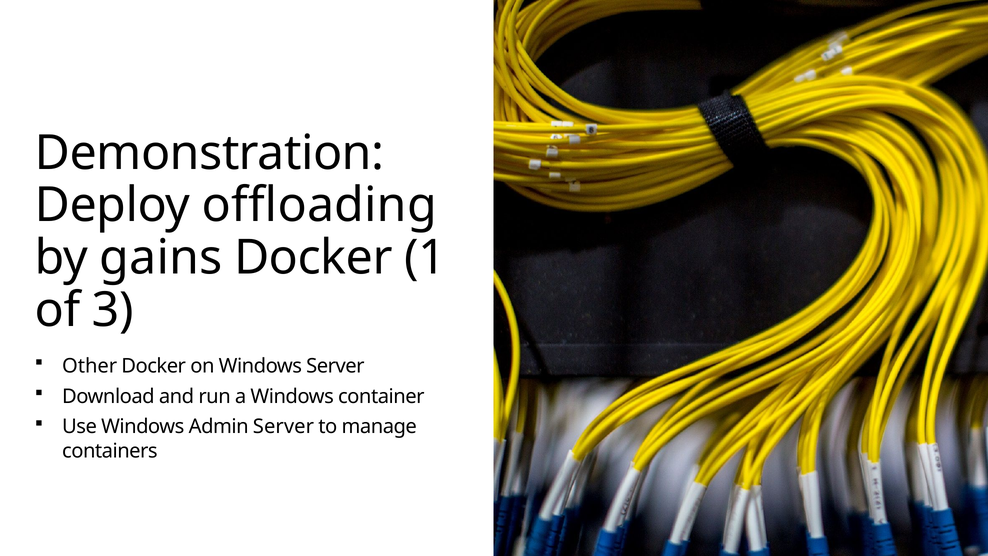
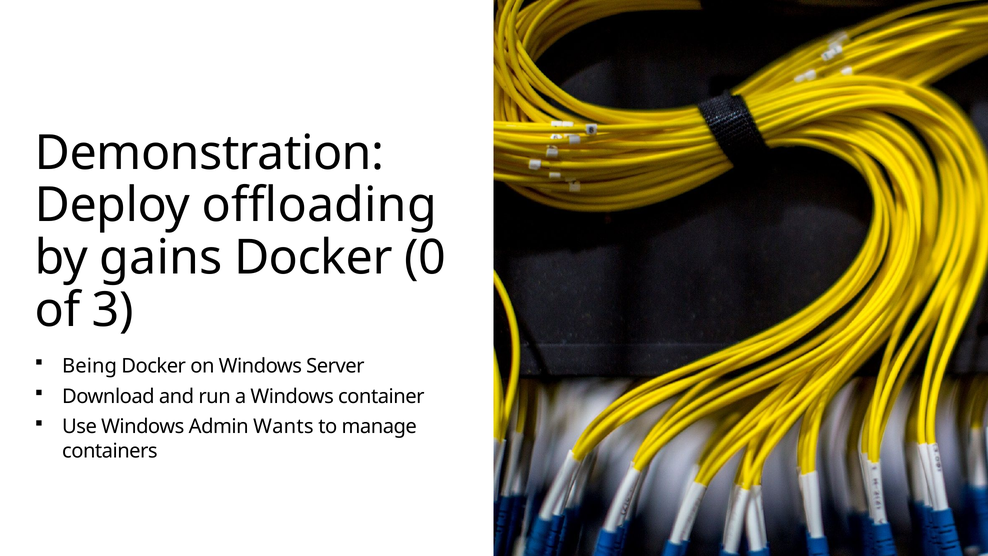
1: 1 -> 0
Other: Other -> Being
Admin Server: Server -> Wants
